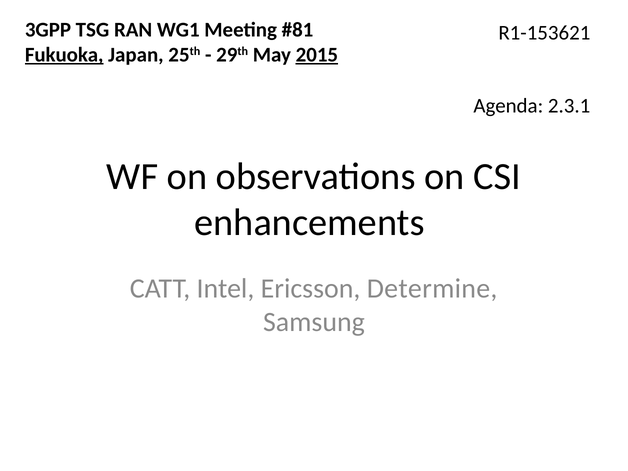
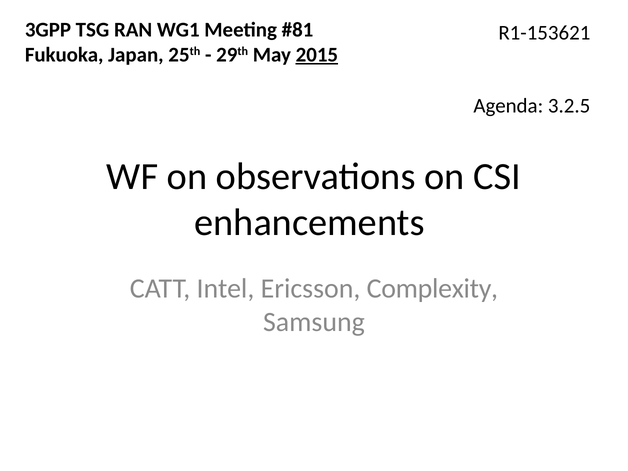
Fukuoka underline: present -> none
2.3.1: 2.3.1 -> 3.2.5
Determine: Determine -> Complexity
